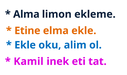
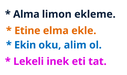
Ekle at (25, 45): Ekle -> Ekin
Kamil: Kamil -> Lekeli
